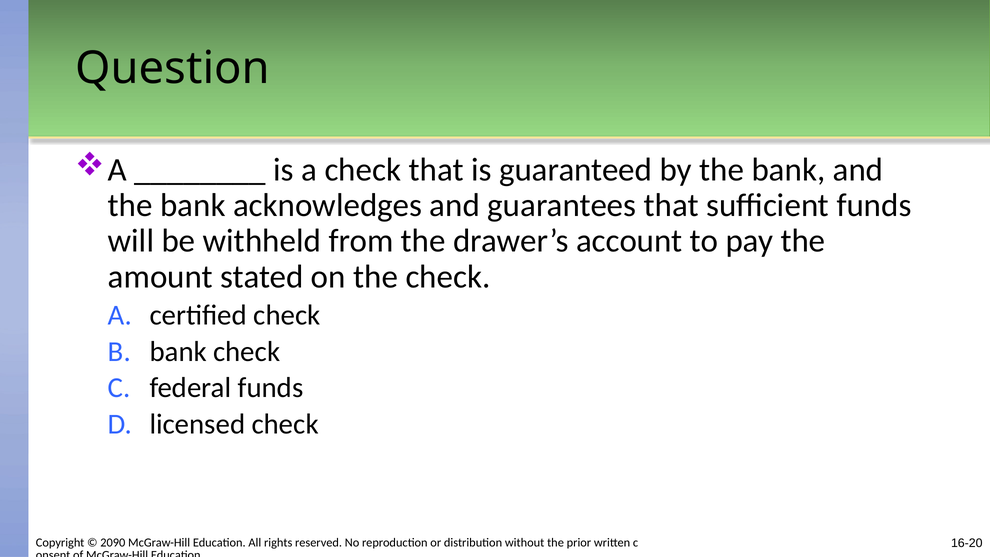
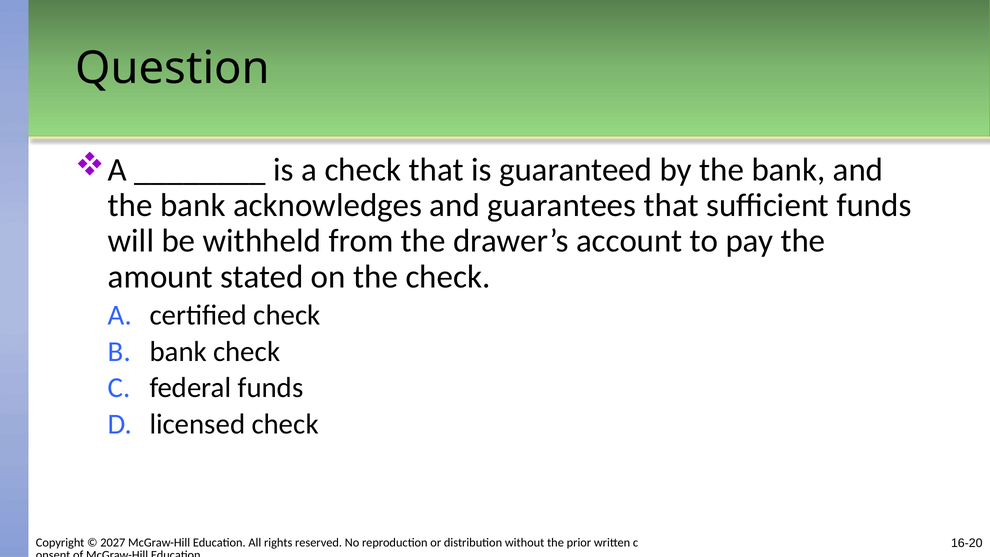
2090: 2090 -> 2027
